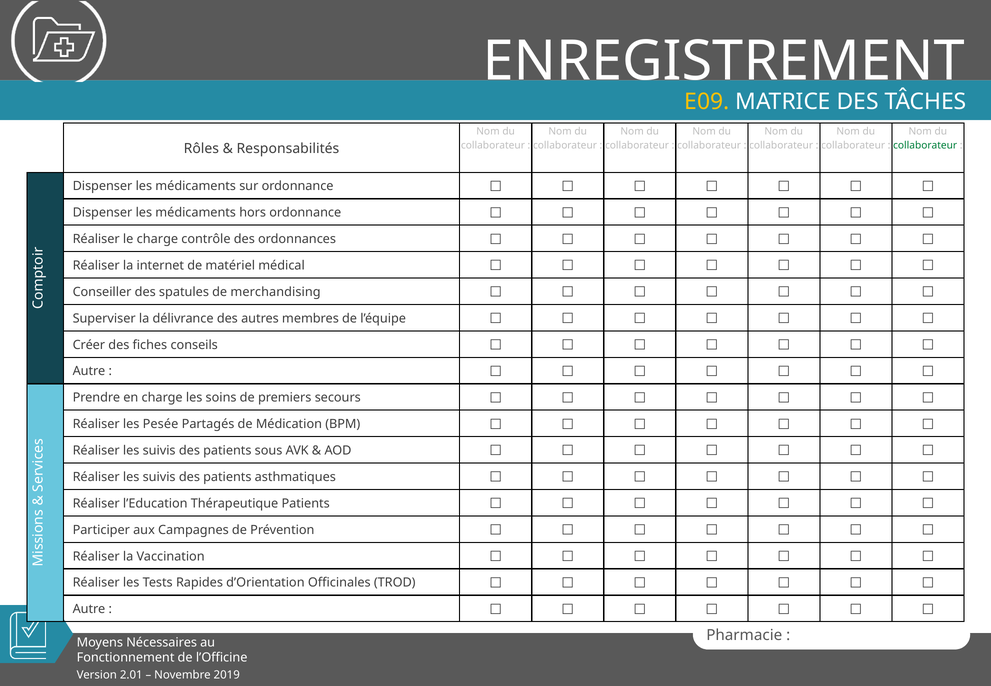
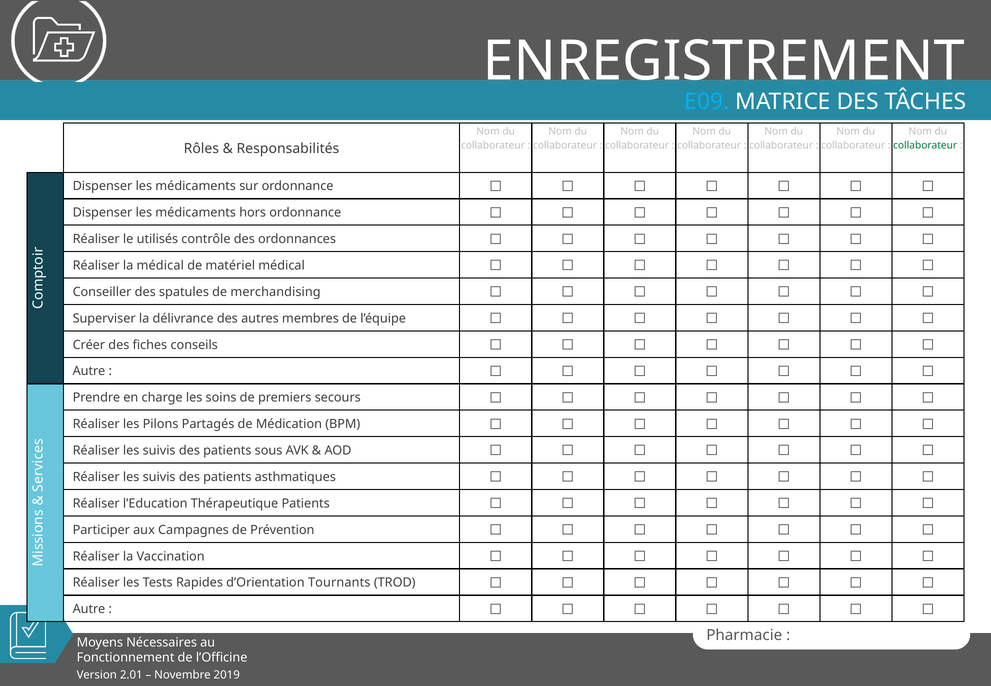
E09 colour: yellow -> light blue
le charge: charge -> utilisés
la internet: internet -> médical
Pesée: Pesée -> Pilons
Officinales: Officinales -> Tournants
